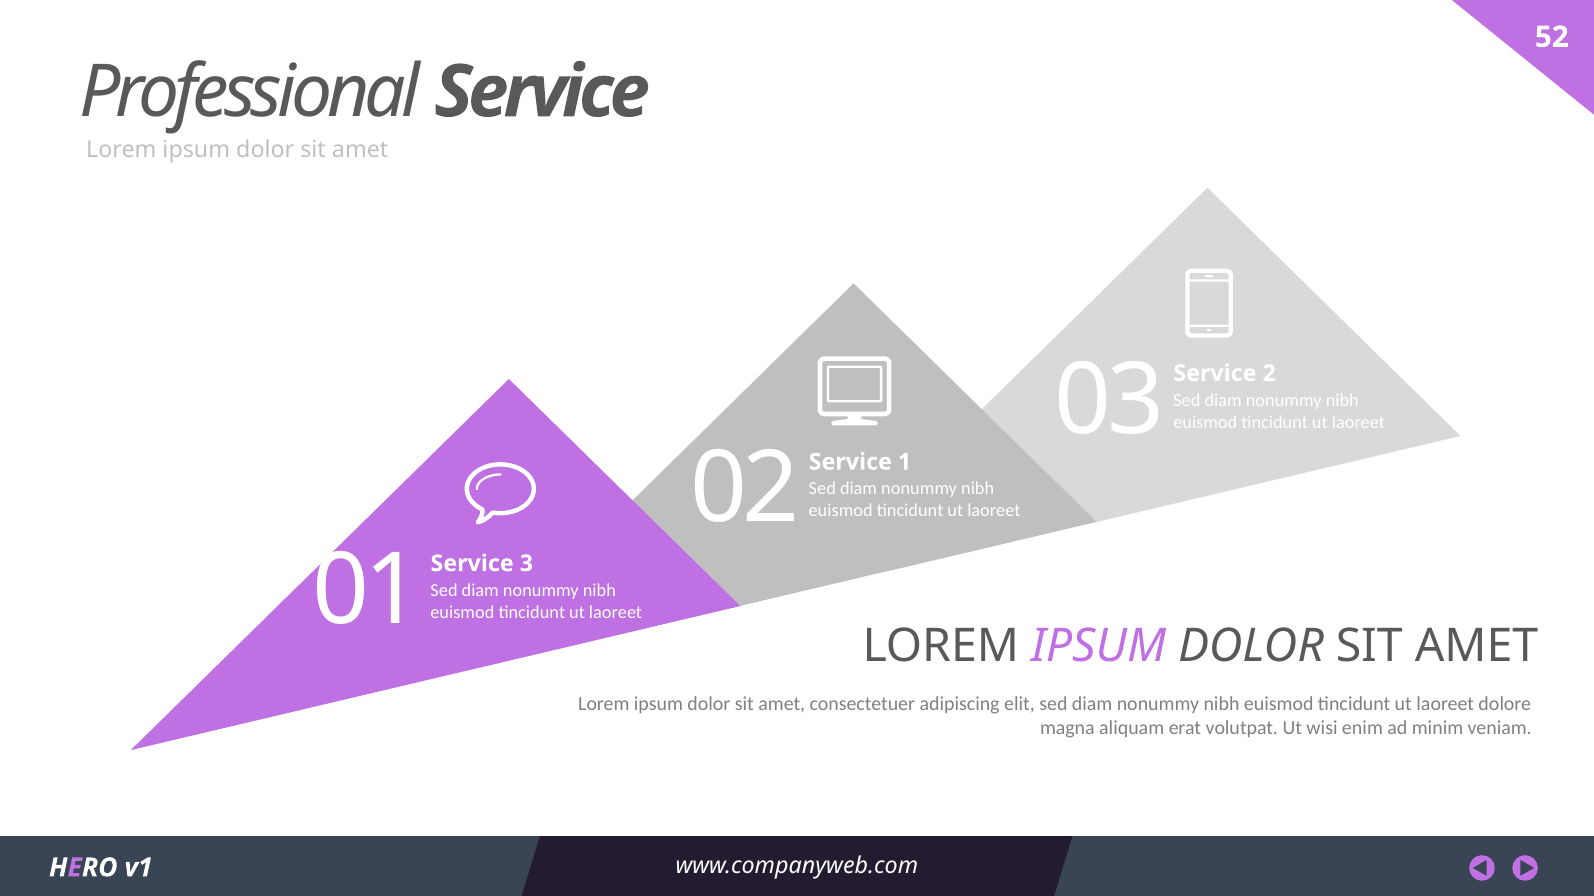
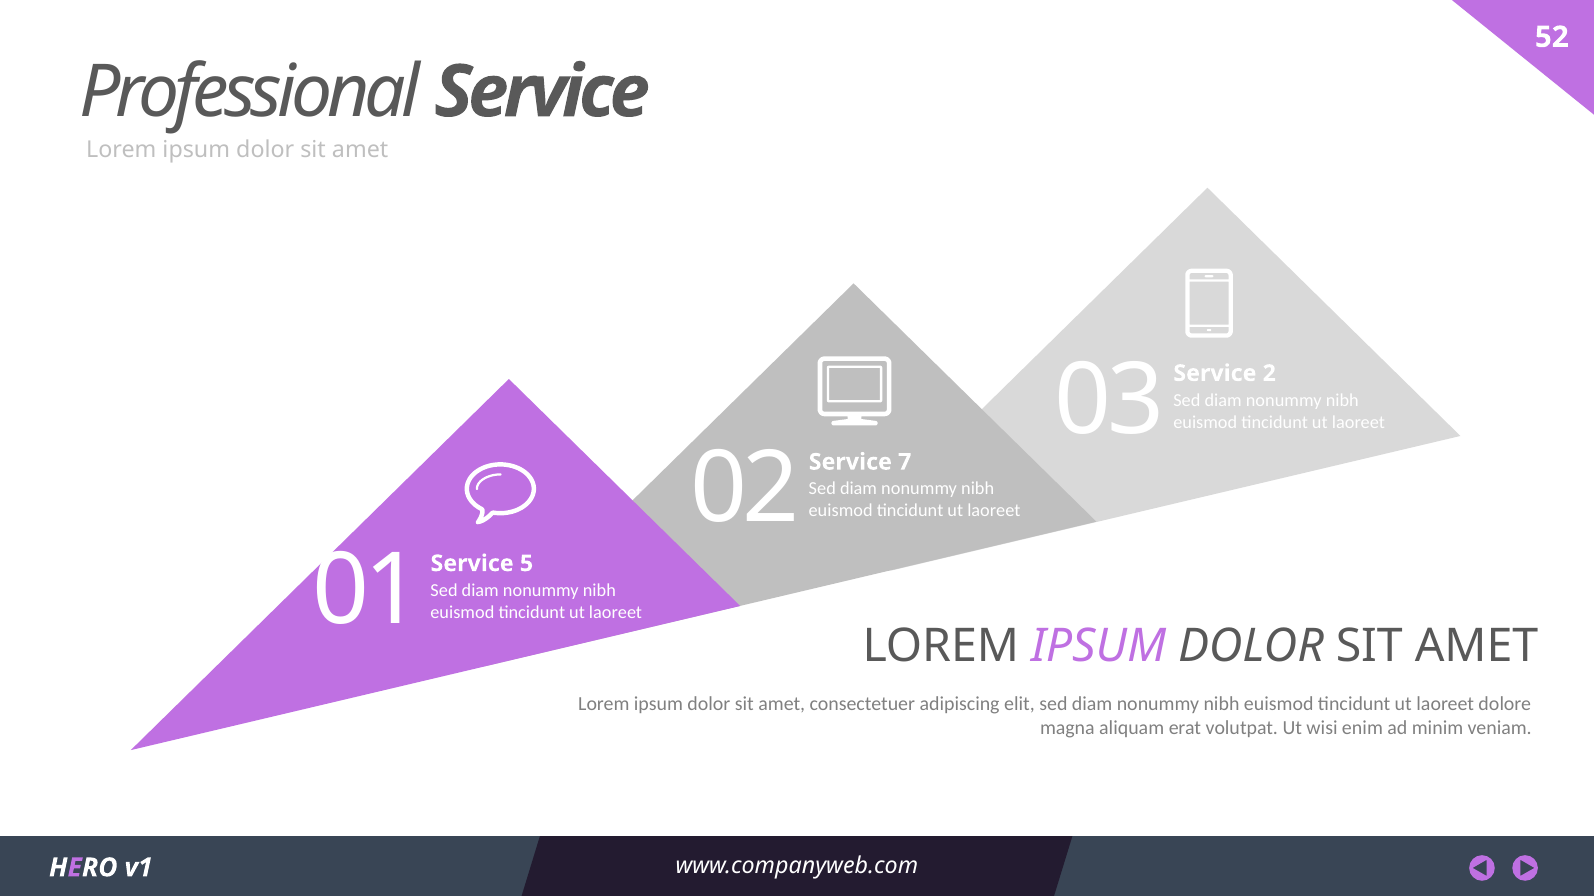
1: 1 -> 7
3: 3 -> 5
